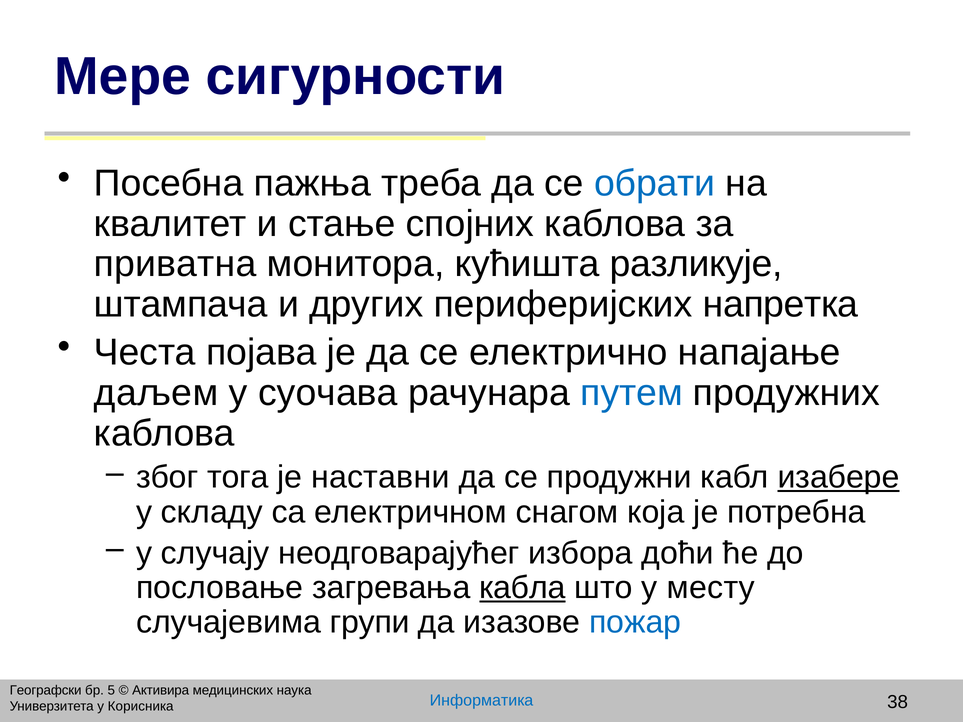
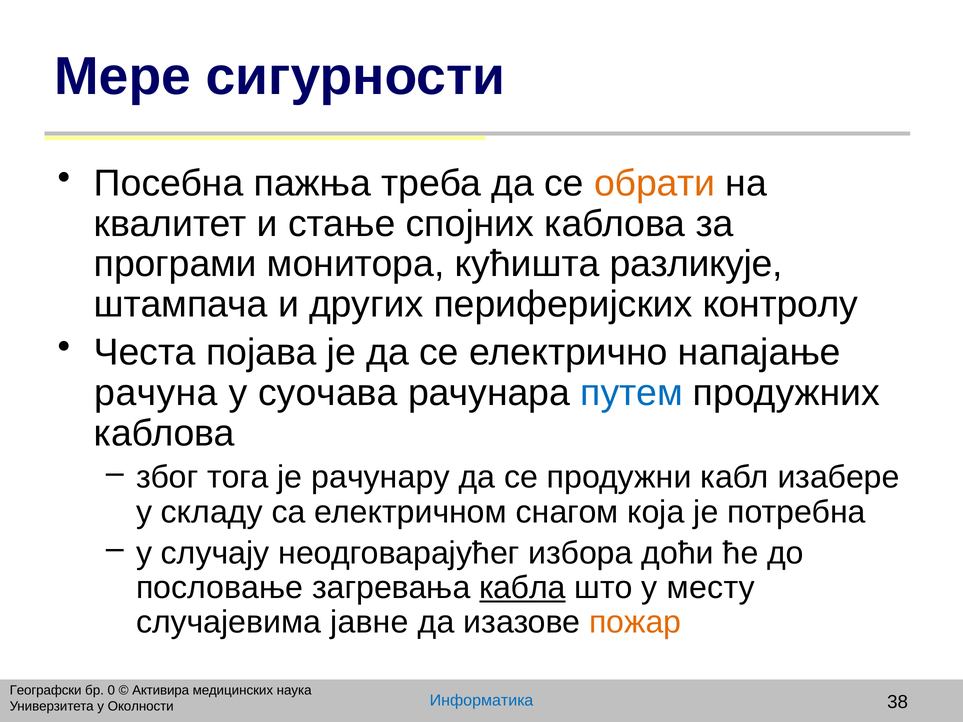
обрати colour: blue -> orange
приватна: приватна -> програми
напретка: напретка -> контролу
даљем: даљем -> рачуна
наставни: наставни -> рачунару
изабере underline: present -> none
групи: групи -> јавне
пожар colour: blue -> orange
5: 5 -> 0
Корисника: Корисника -> Околности
